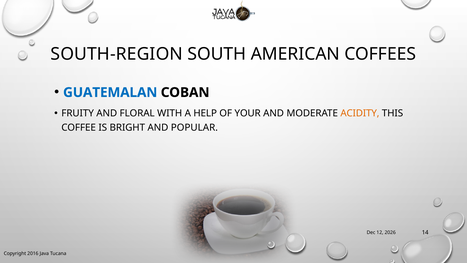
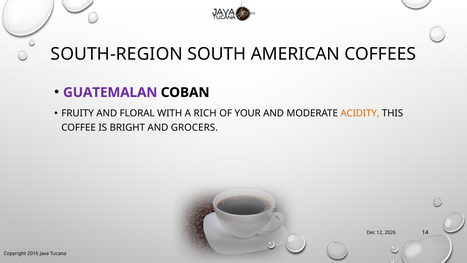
GUATEMALAN colour: blue -> purple
HELP: HELP -> RICH
POPULAR: POPULAR -> GROCERS
